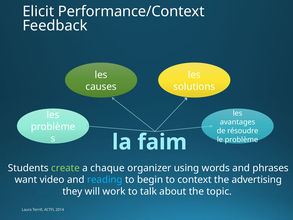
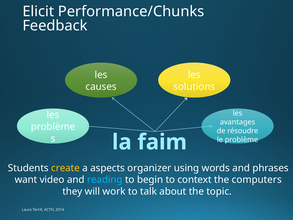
Performance/Context: Performance/Context -> Performance/Chunks
create colour: light green -> yellow
chaque: chaque -> aspects
advertising: advertising -> computers
